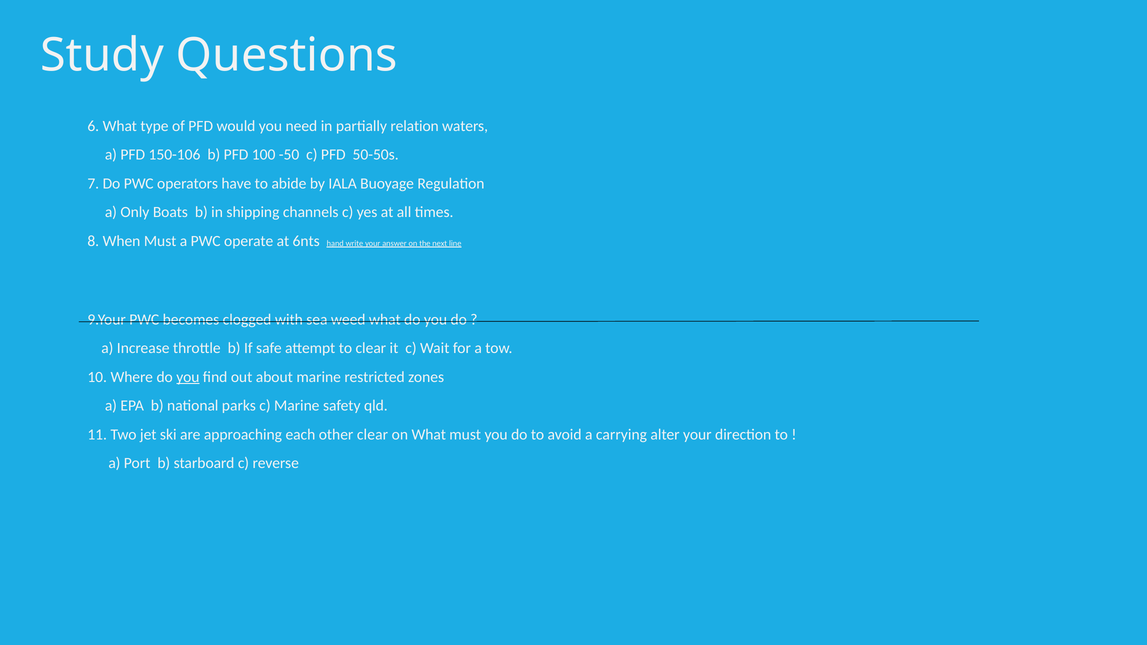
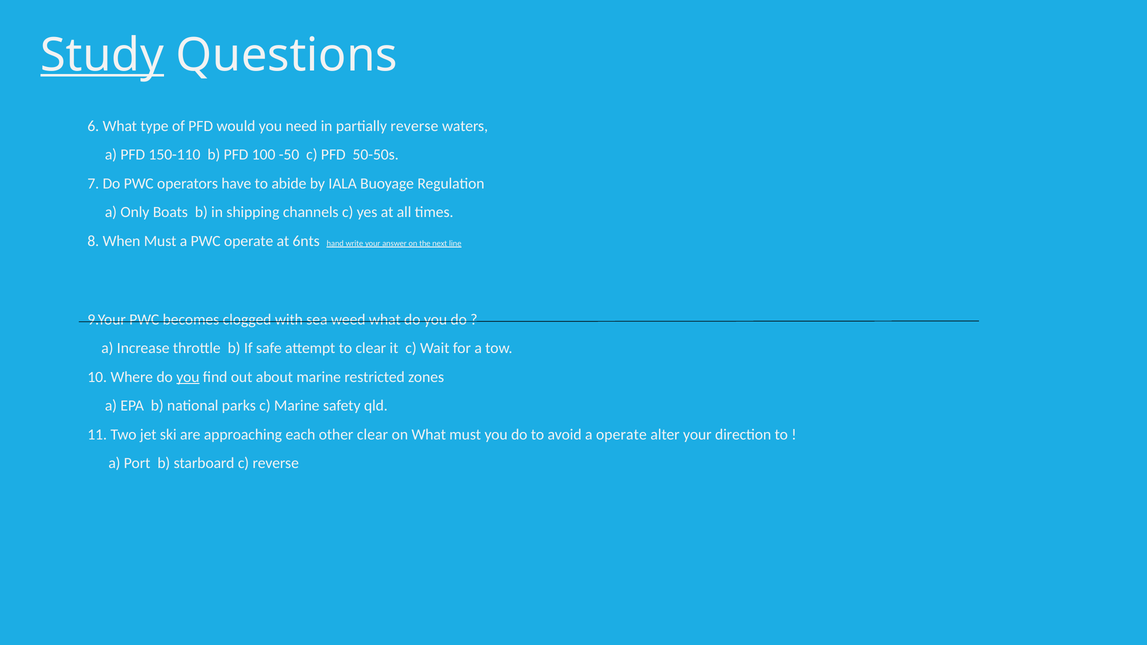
Study underline: none -> present
partially relation: relation -> reverse
150-106: 150-106 -> 150-110
a carrying: carrying -> operate
